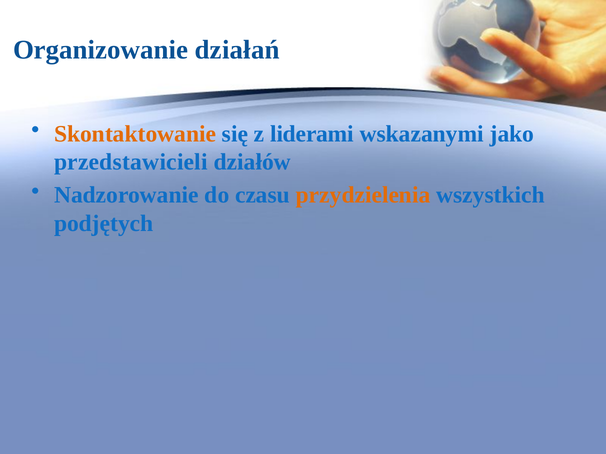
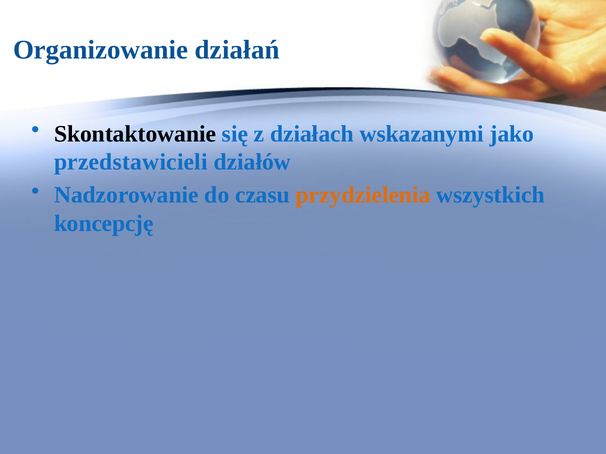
Skontaktowanie colour: orange -> black
liderami: liderami -> działach
podjętych: podjętych -> koncepcję
